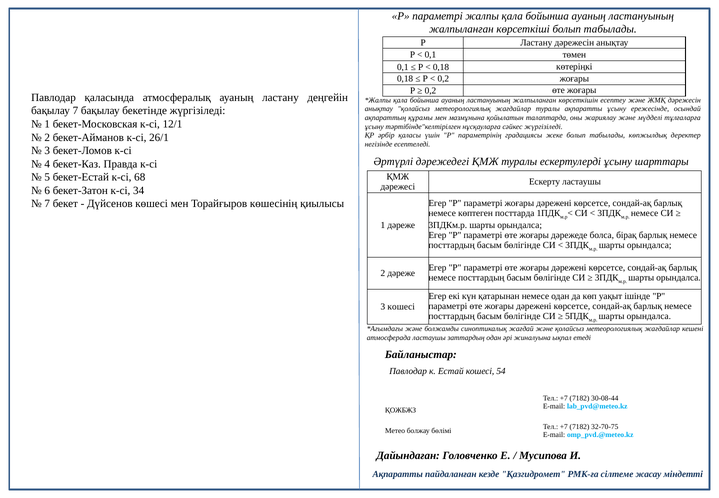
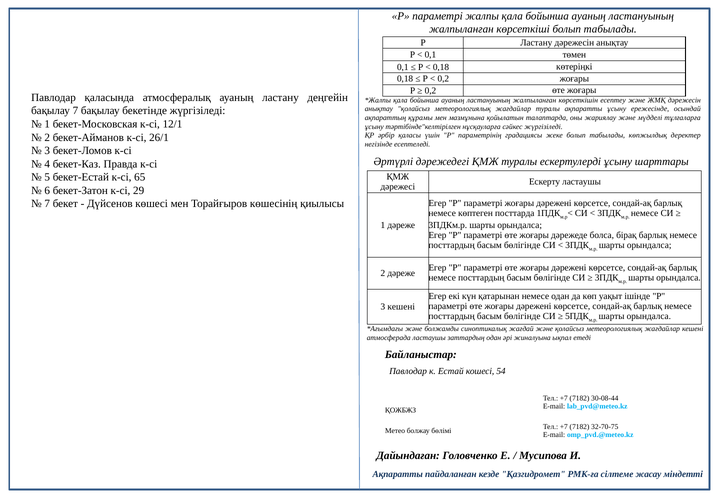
68: 68 -> 65
34: 34 -> 29
3 кошесi: кошесi -> кешені
